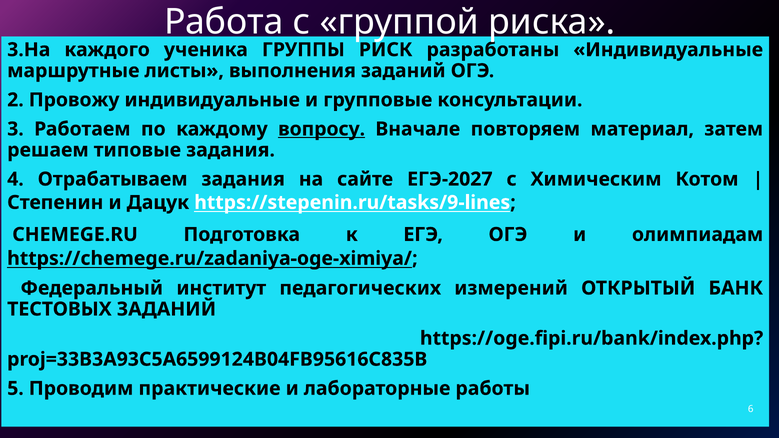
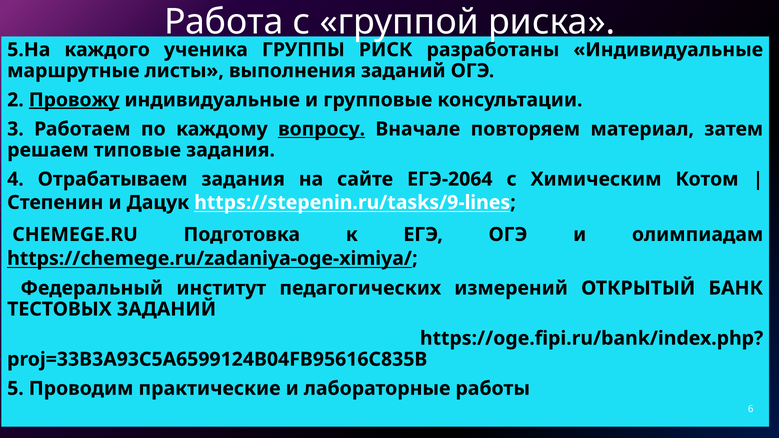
3.На: 3.На -> 5.На
Провожу underline: none -> present
ЕГЭ-2027: ЕГЭ-2027 -> ЕГЭ-2064
